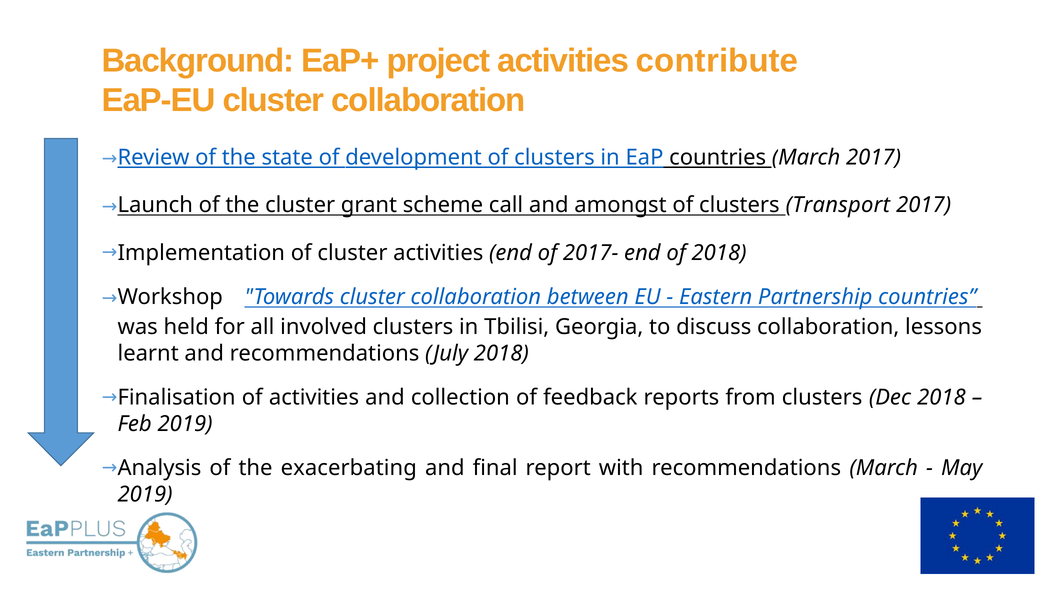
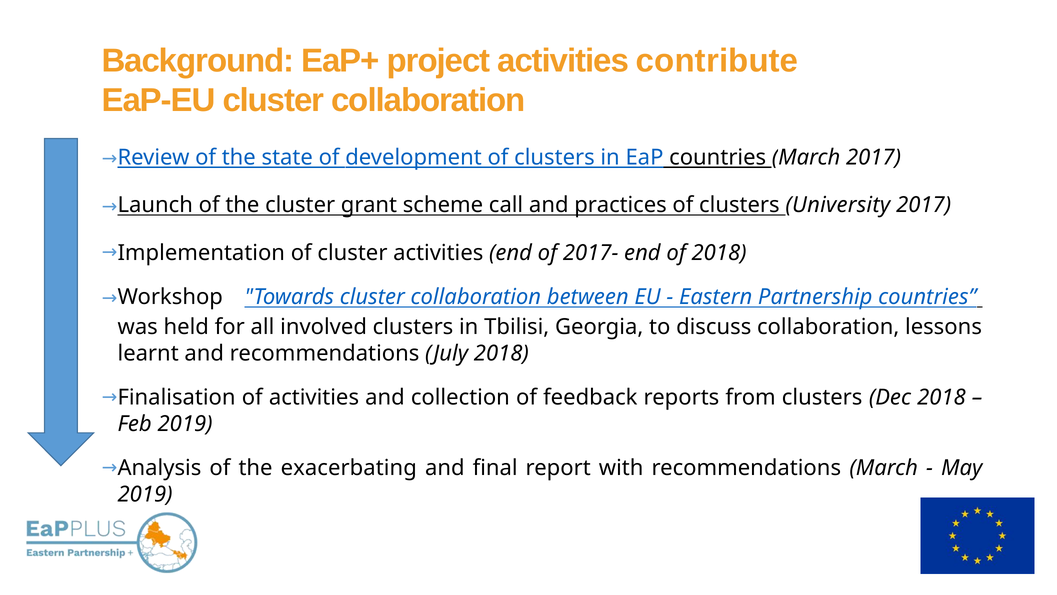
amongst: amongst -> practices
Transport: Transport -> University
